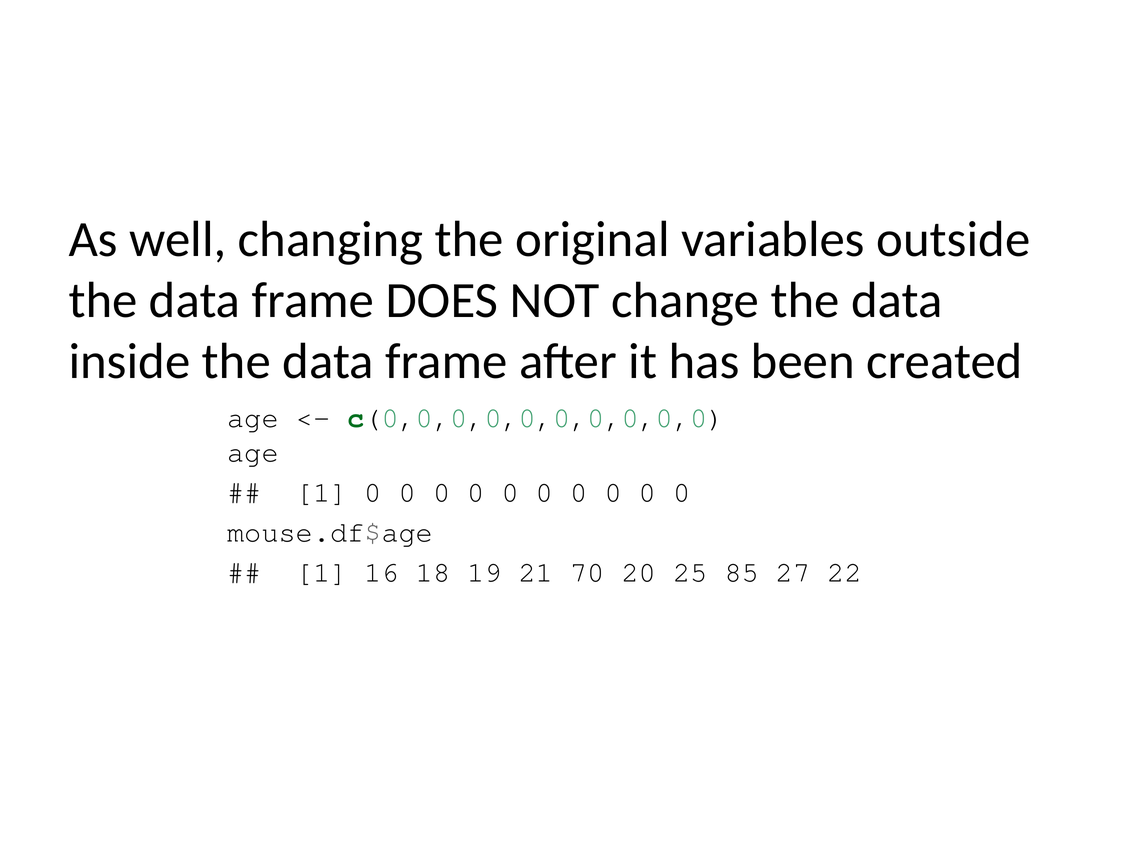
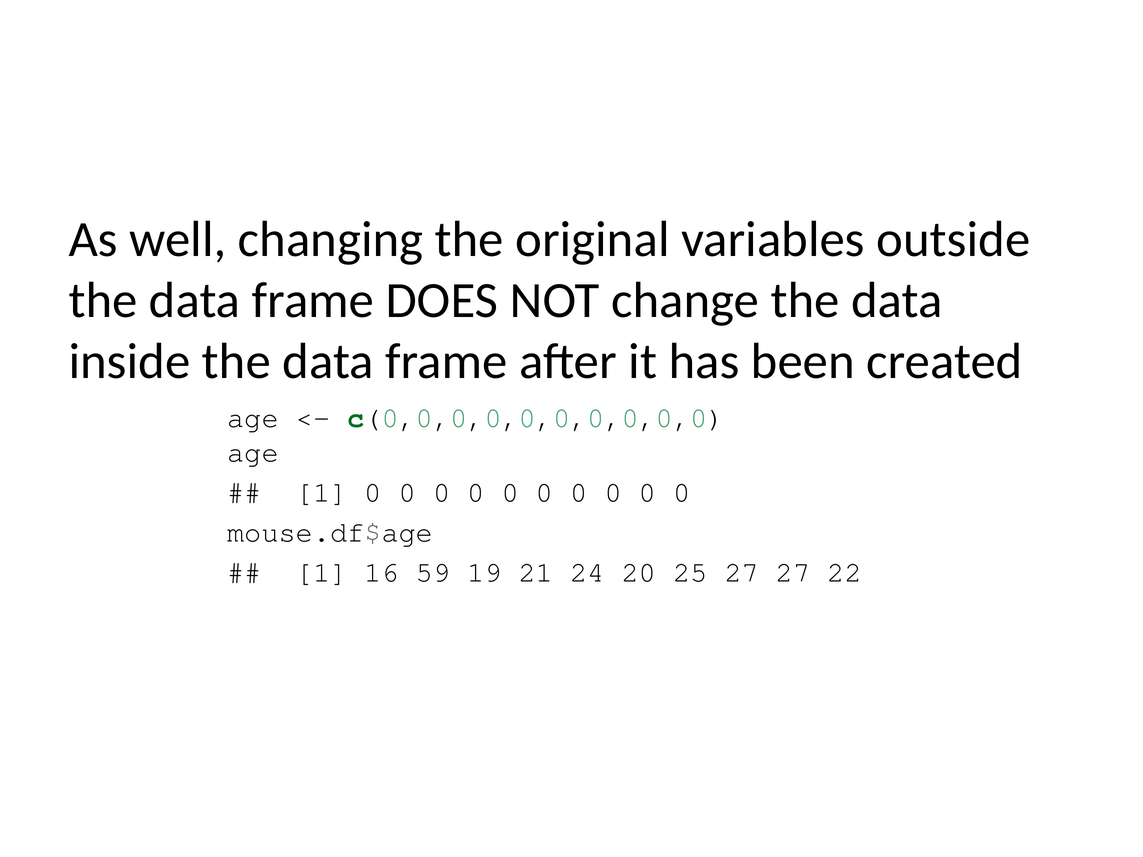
18: 18 -> 59
70: 70 -> 24
25 85: 85 -> 27
